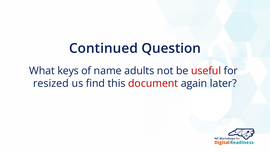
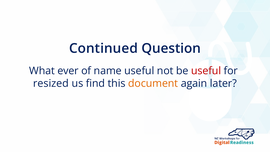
keys: keys -> ever
name adults: adults -> useful
document colour: red -> orange
